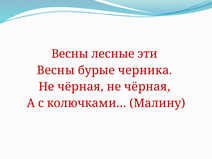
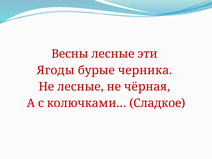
Весны at (56, 70): Весны -> Ягоды
чёрная at (80, 87): чёрная -> лесные
Малину: Малину -> Сладкое
